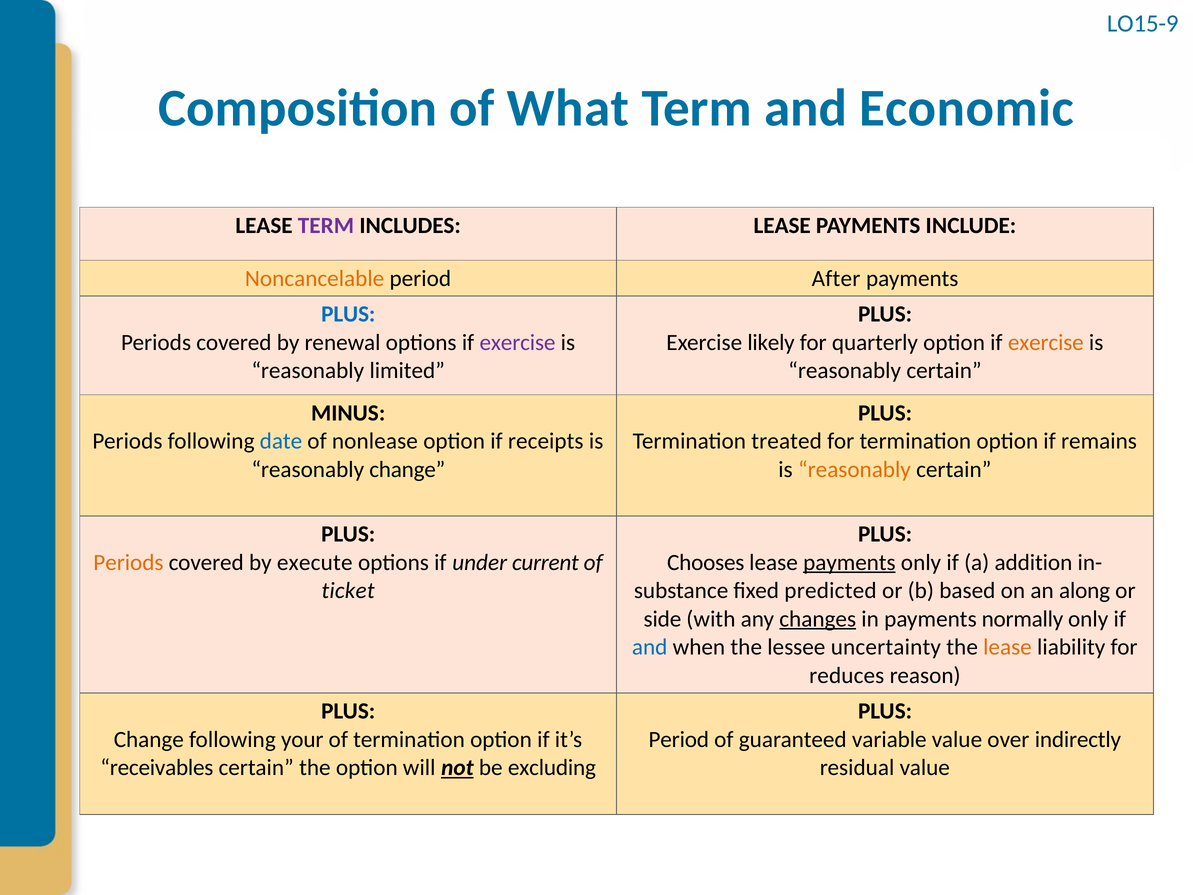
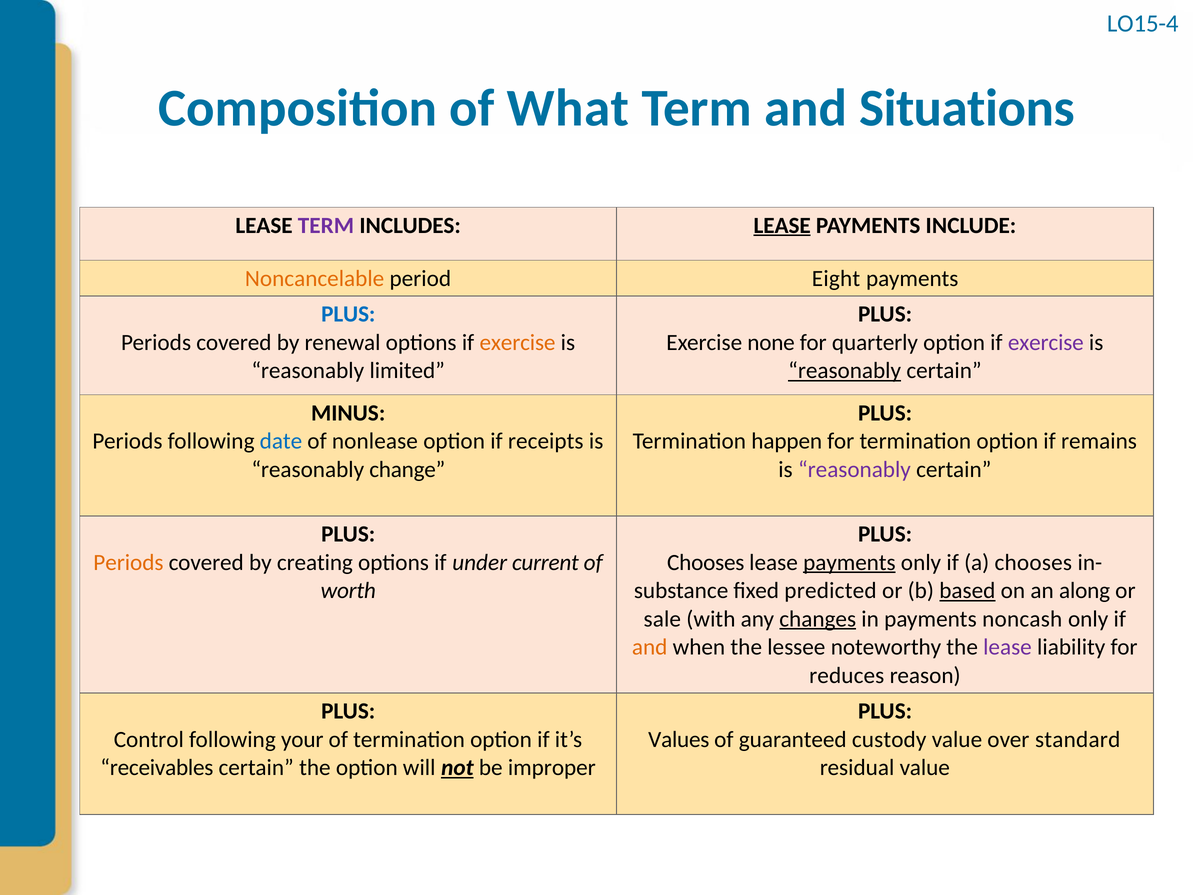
LO15-9: LO15-9 -> LO15-4
Economic: Economic -> Situations
LEASE at (782, 225) underline: none -> present
After: After -> Eight
exercise at (518, 342) colour: purple -> orange
likely: likely -> none
exercise at (1046, 342) colour: orange -> purple
reasonably at (845, 371) underline: none -> present
treated: treated -> happen
reasonably at (854, 469) colour: orange -> purple
execute: execute -> creating
a addition: addition -> chooses
ticket: ticket -> worth
based underline: none -> present
side: side -> sale
normally: normally -> noncash
and at (650, 647) colour: blue -> orange
uncertainty: uncertainty -> noteworthy
lease at (1007, 647) colour: orange -> purple
Change at (149, 739): Change -> Control
Period at (679, 739): Period -> Values
variable: variable -> custody
indirectly: indirectly -> standard
excluding: excluding -> improper
